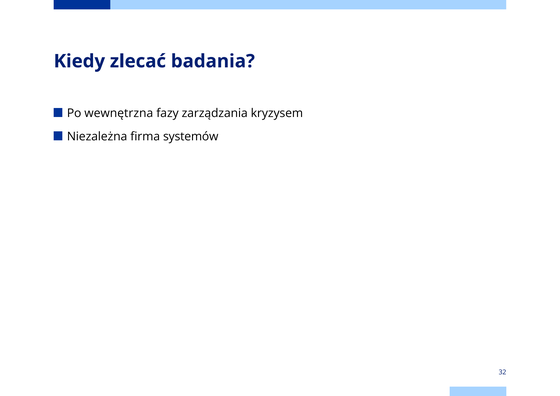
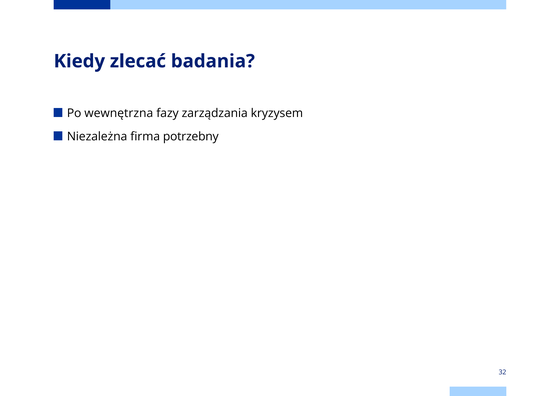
systemów: systemów -> potrzebny
